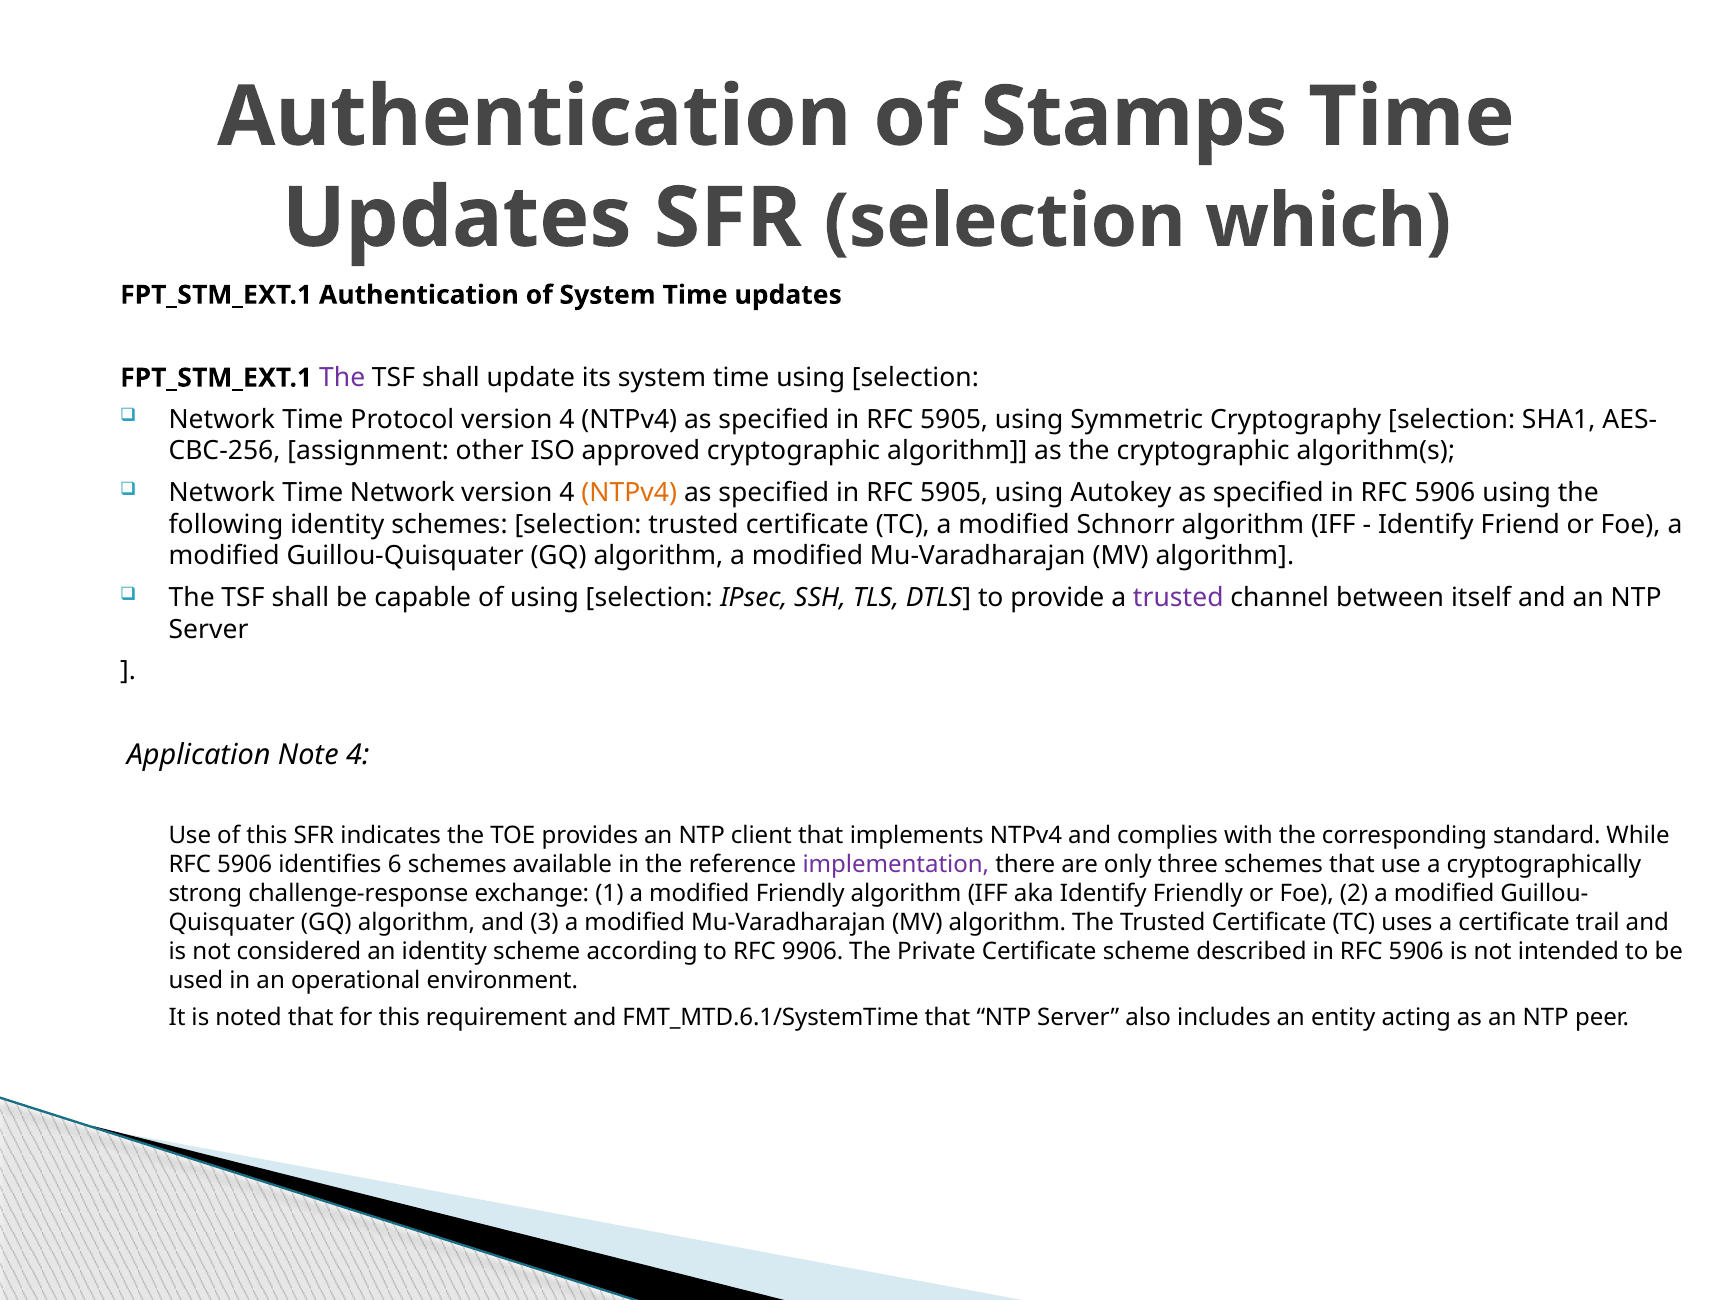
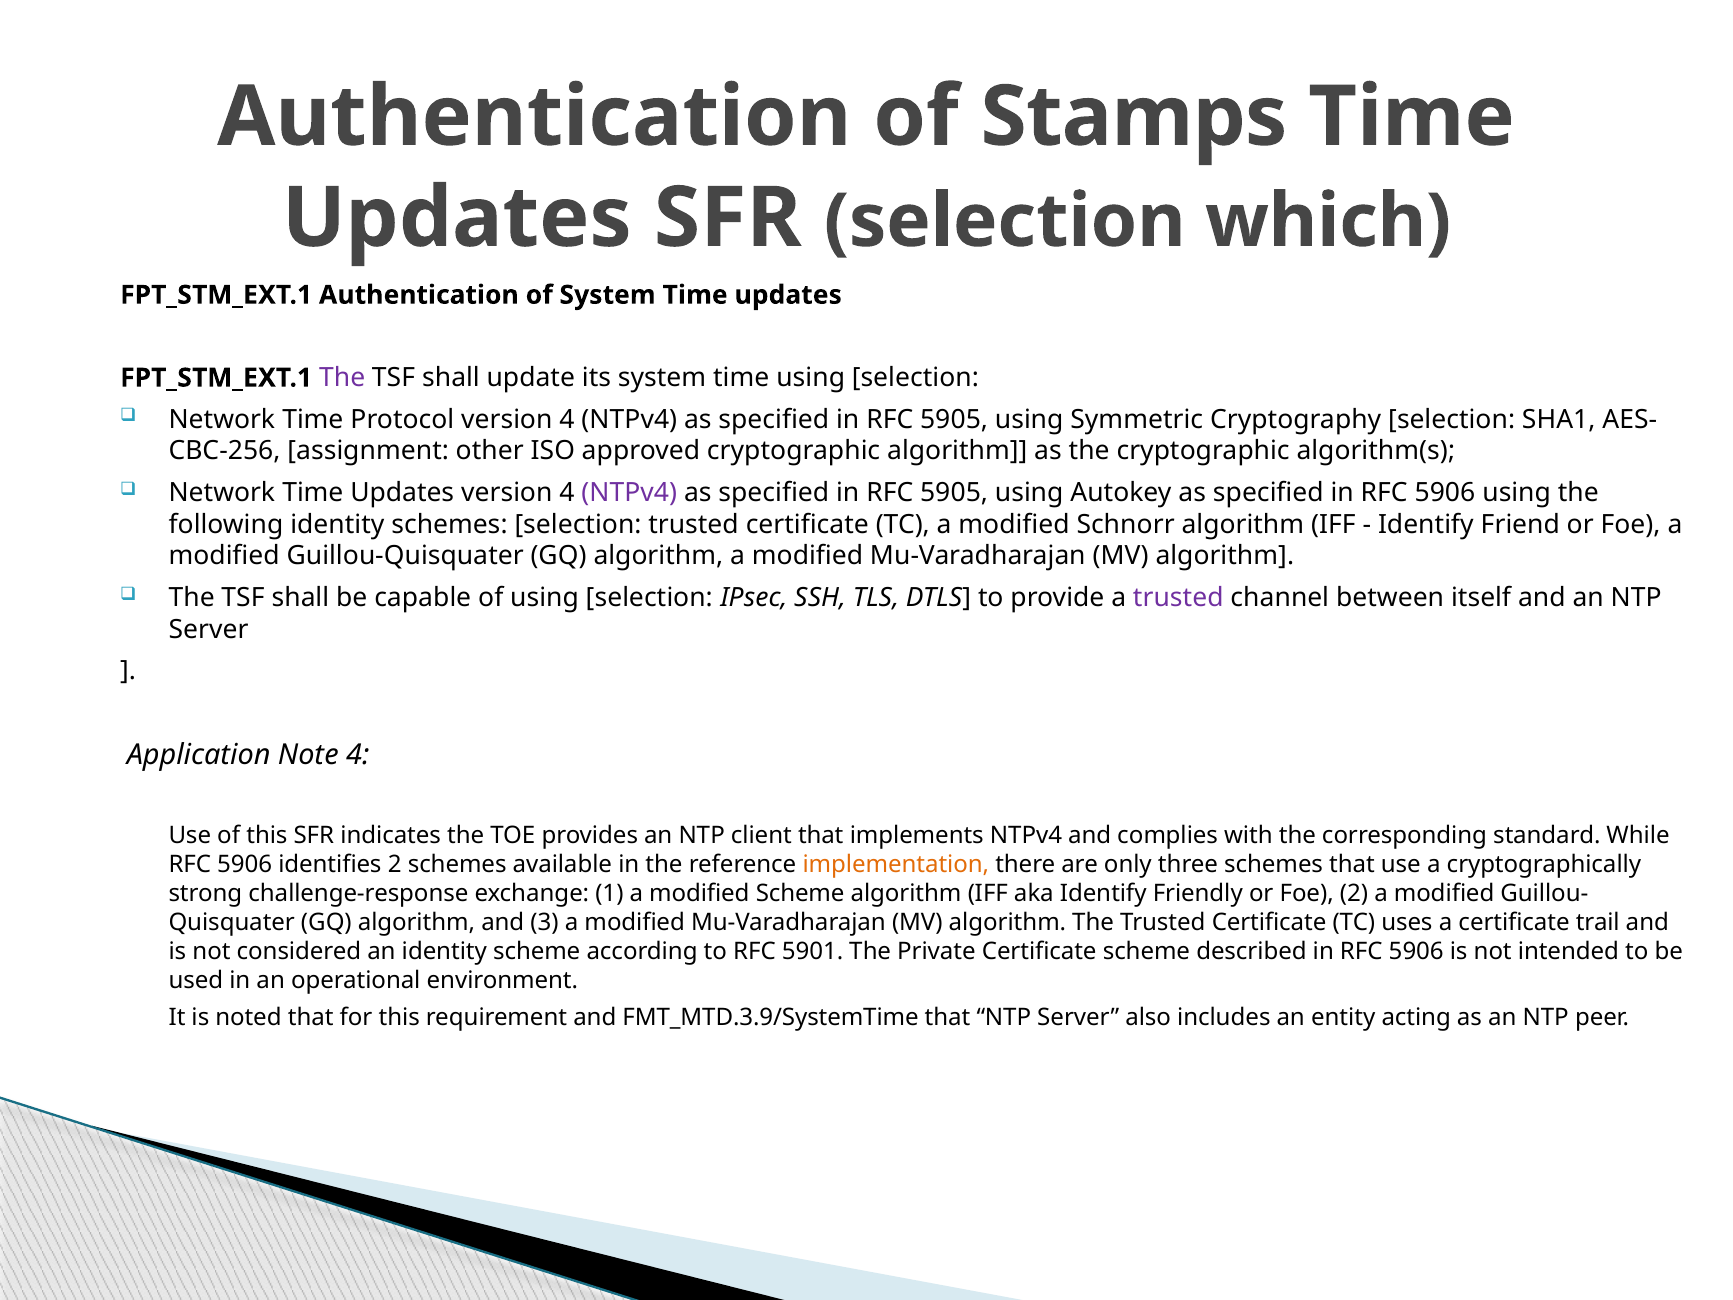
Network Time Network: Network -> Updates
NTPv4 at (629, 492) colour: orange -> purple
identifies 6: 6 -> 2
implementation colour: purple -> orange
modified Friendly: Friendly -> Scheme
9906: 9906 -> 5901
FMT_MTD.6.1/SystemTime: FMT_MTD.6.1/SystemTime -> FMT_MTD.3.9/SystemTime
